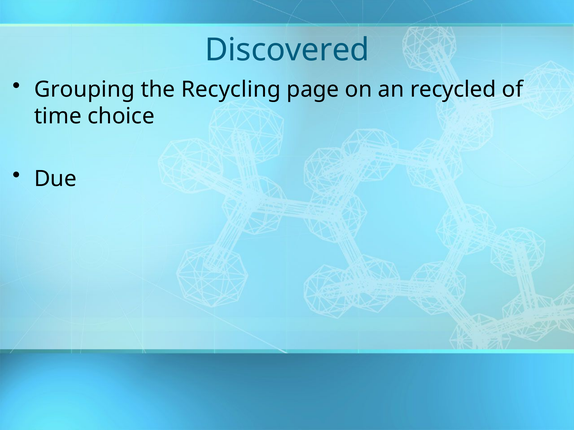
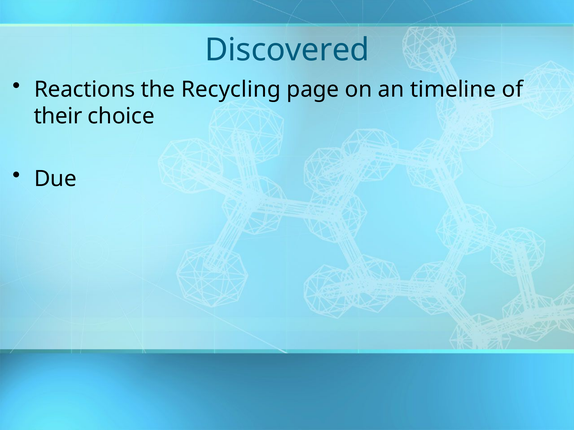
Grouping: Grouping -> Reactions
recycled: recycled -> timeline
time: time -> their
